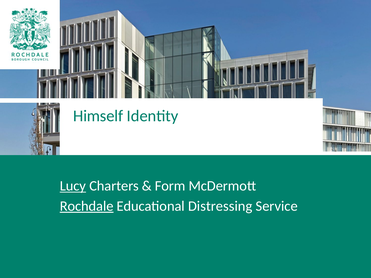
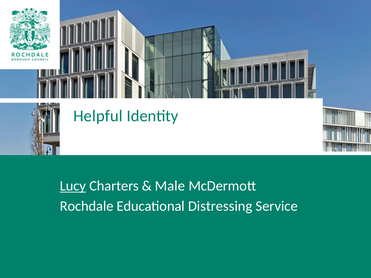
Himself: Himself -> Helpful
Form: Form -> Male
Rochdale underline: present -> none
